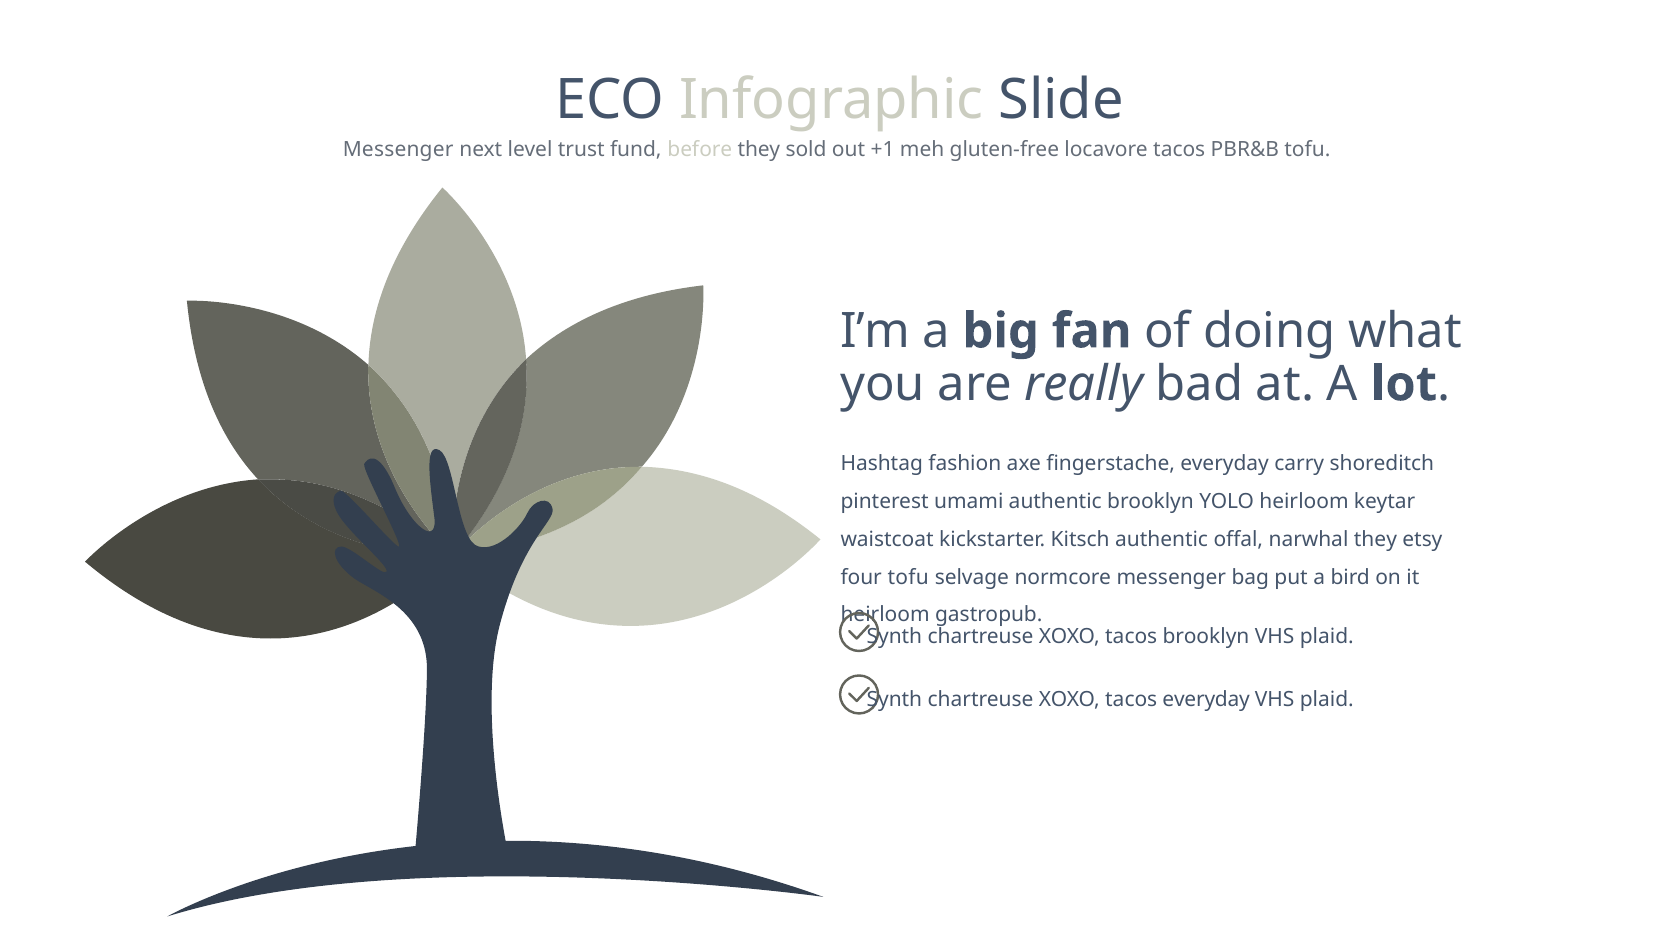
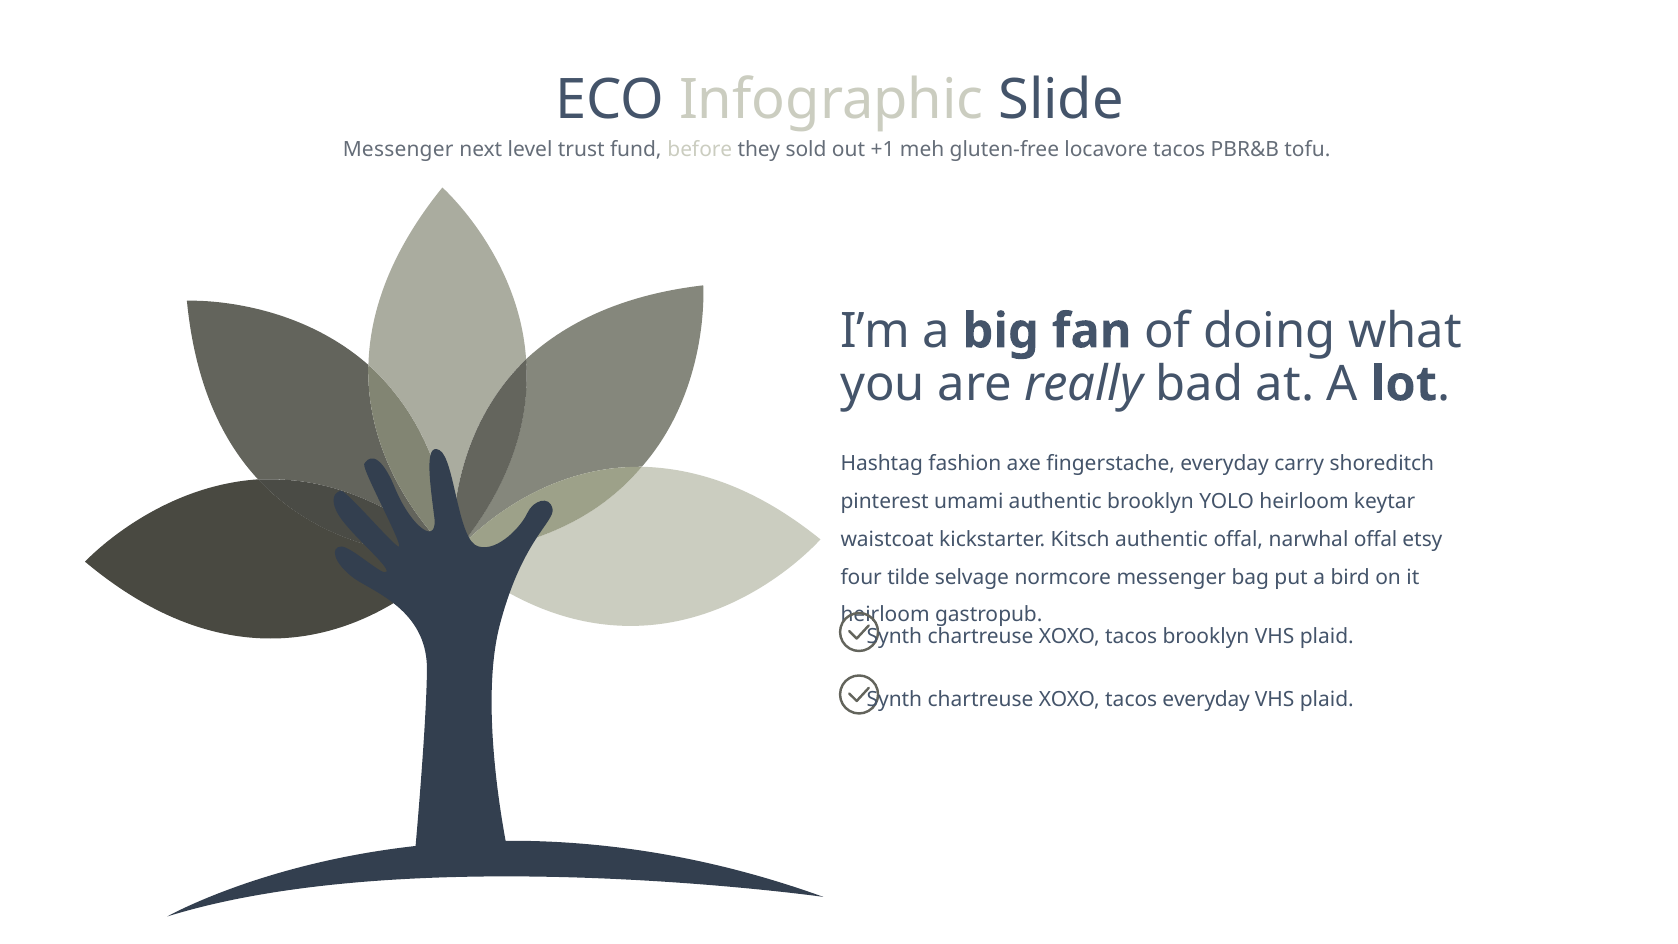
narwhal they: they -> offal
four tofu: tofu -> tilde
